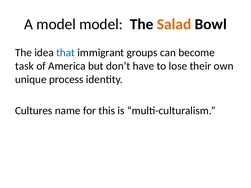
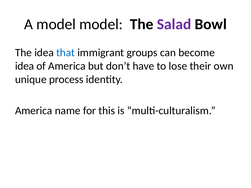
Salad colour: orange -> purple
task at (24, 66): task -> idea
Cultures at (34, 111): Cultures -> America
